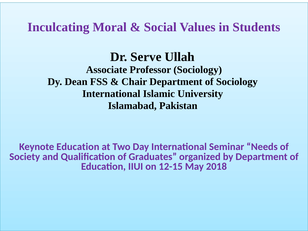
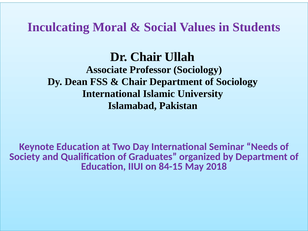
Dr Serve: Serve -> Chair
12-15: 12-15 -> 84-15
